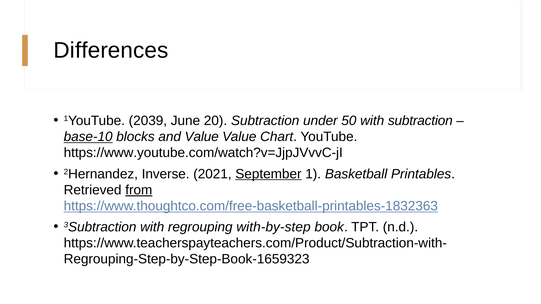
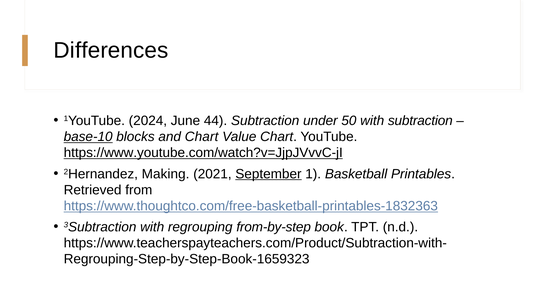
2039: 2039 -> 2024
20: 20 -> 44
and Value: Value -> Chart
https://www.youtube.com/watch?v=JjpJVvvC-jI underline: none -> present
Inverse: Inverse -> Making
from underline: present -> none
with-by-step: with-by-step -> from-by-step
